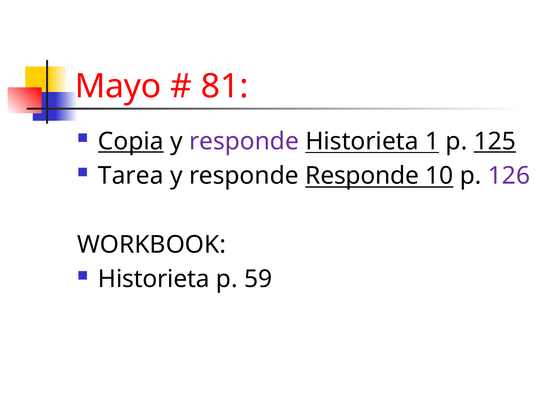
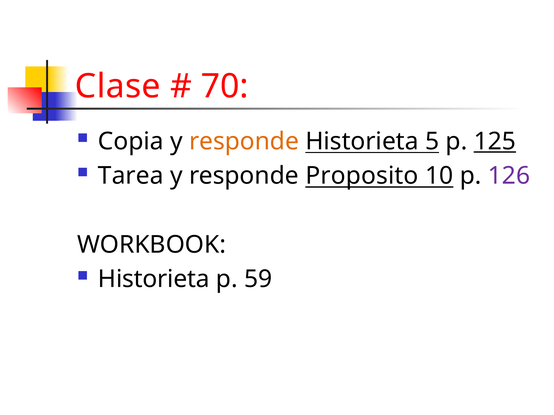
Mayo: Mayo -> Clase
81: 81 -> 70
Copia underline: present -> none
responde at (244, 142) colour: purple -> orange
1: 1 -> 5
responde Responde: Responde -> Proposito
